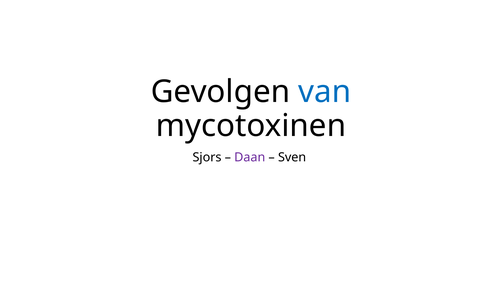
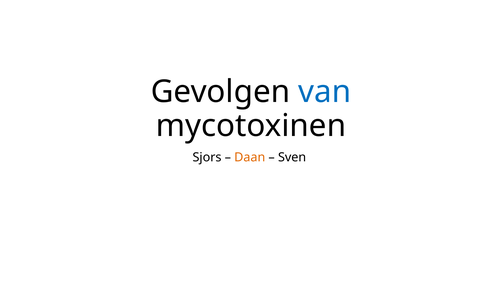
Daan colour: purple -> orange
